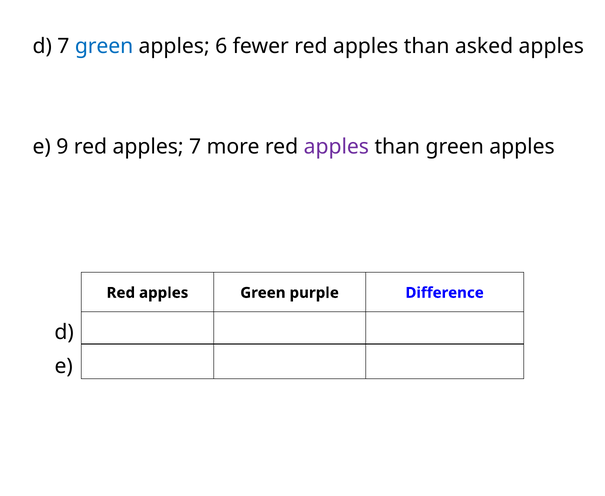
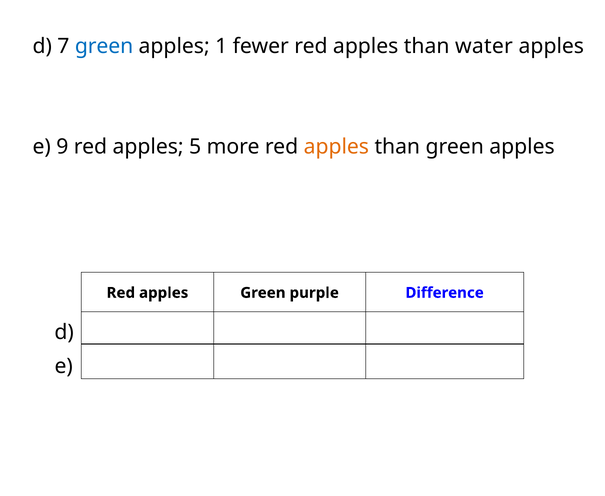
6: 6 -> 1
asked: asked -> water
apples 7: 7 -> 5
apples at (336, 147) colour: purple -> orange
